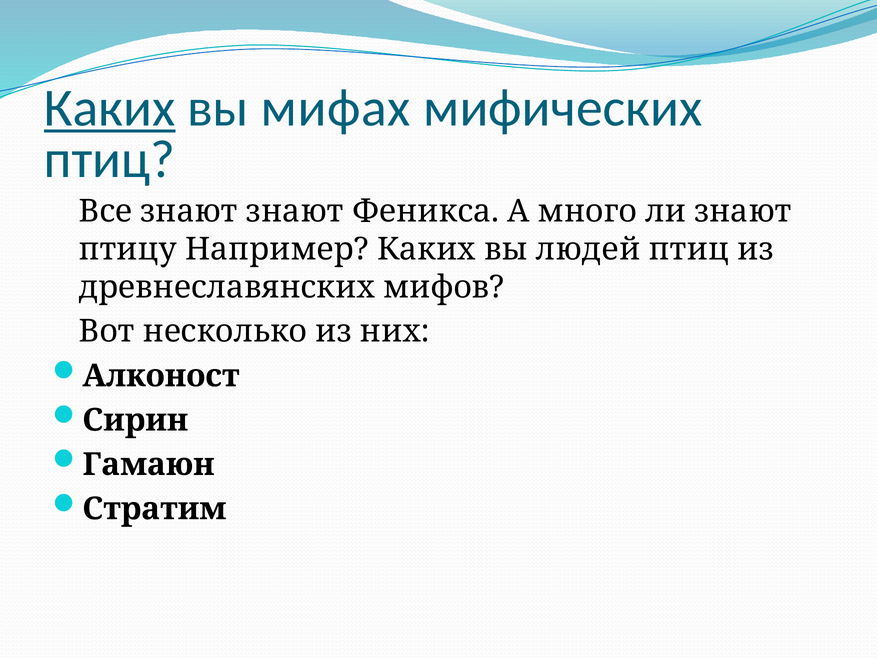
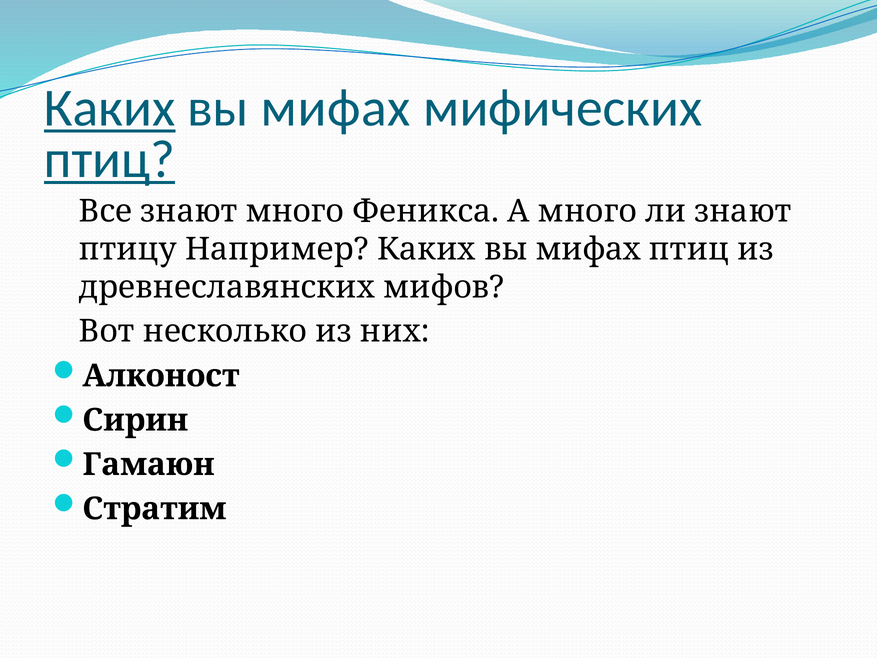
птиц at (110, 159) underline: none -> present
знают знают: знают -> много
людей at (588, 249): людей -> мифах
